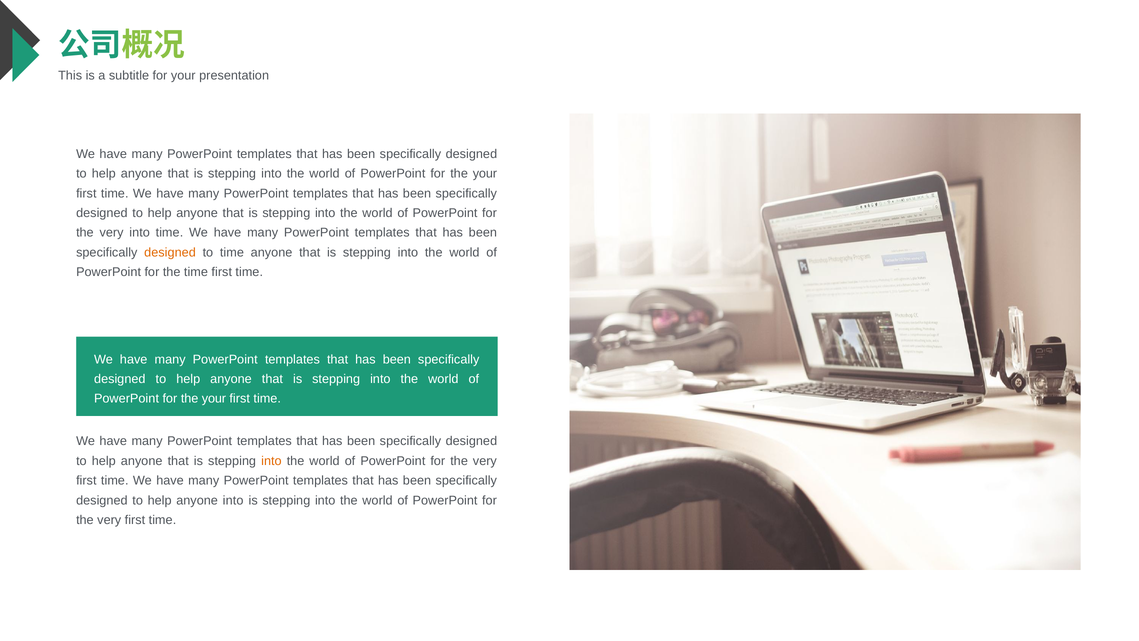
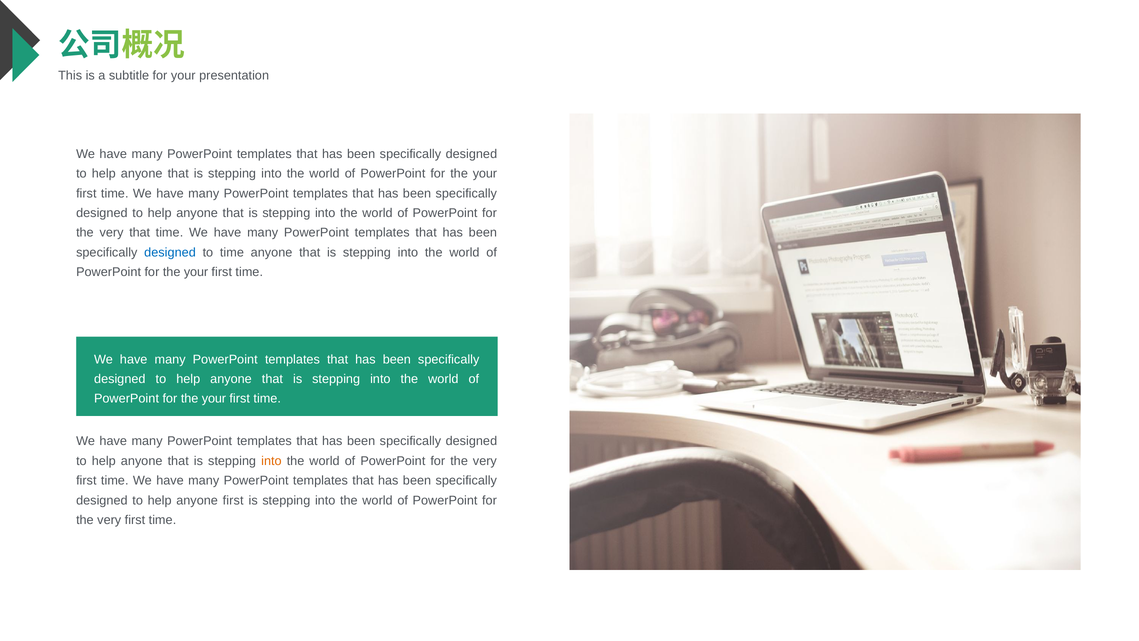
very into: into -> that
designed at (170, 252) colour: orange -> blue
time at (196, 272): time -> your
anyone into: into -> first
